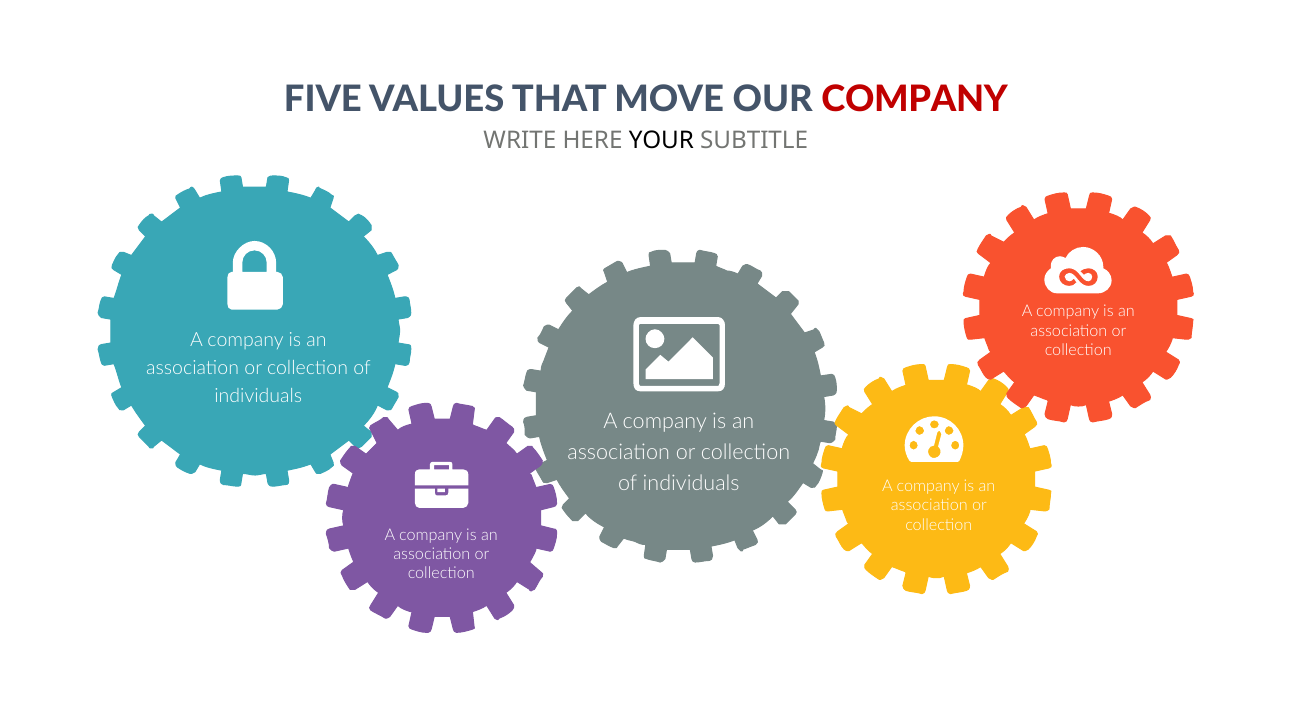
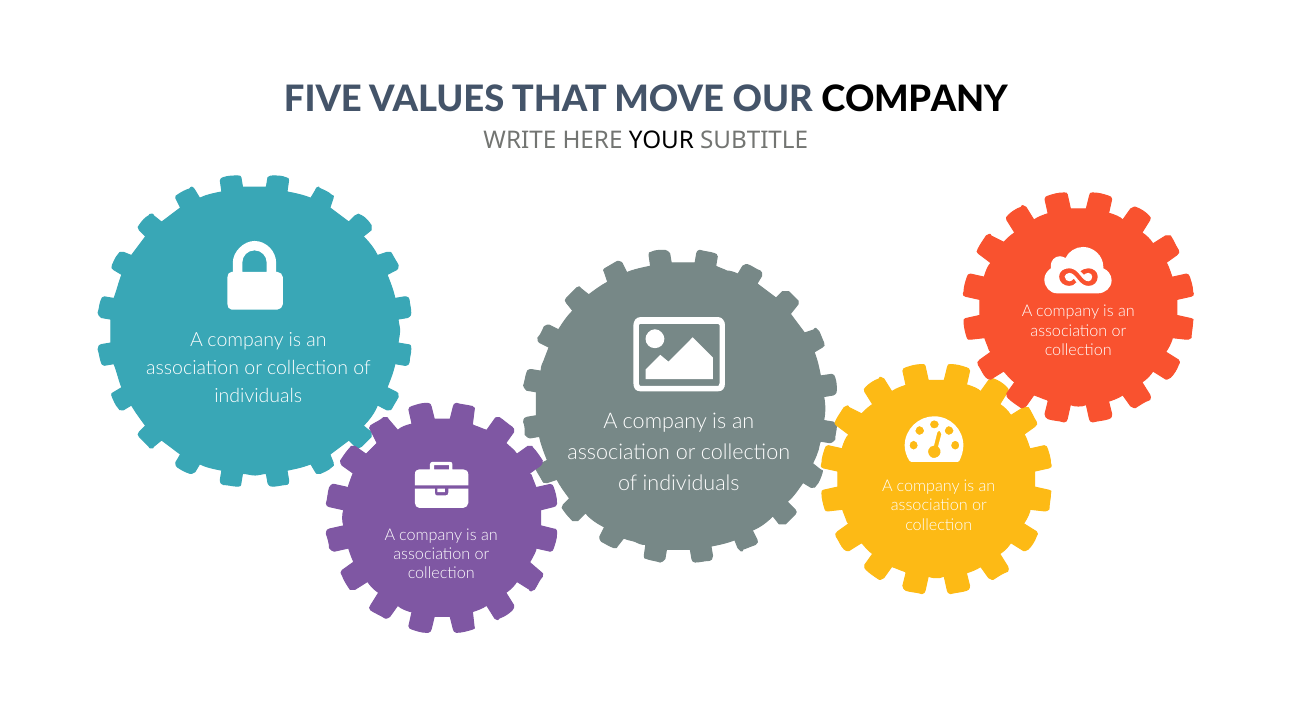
COMPANY at (915, 99) colour: red -> black
